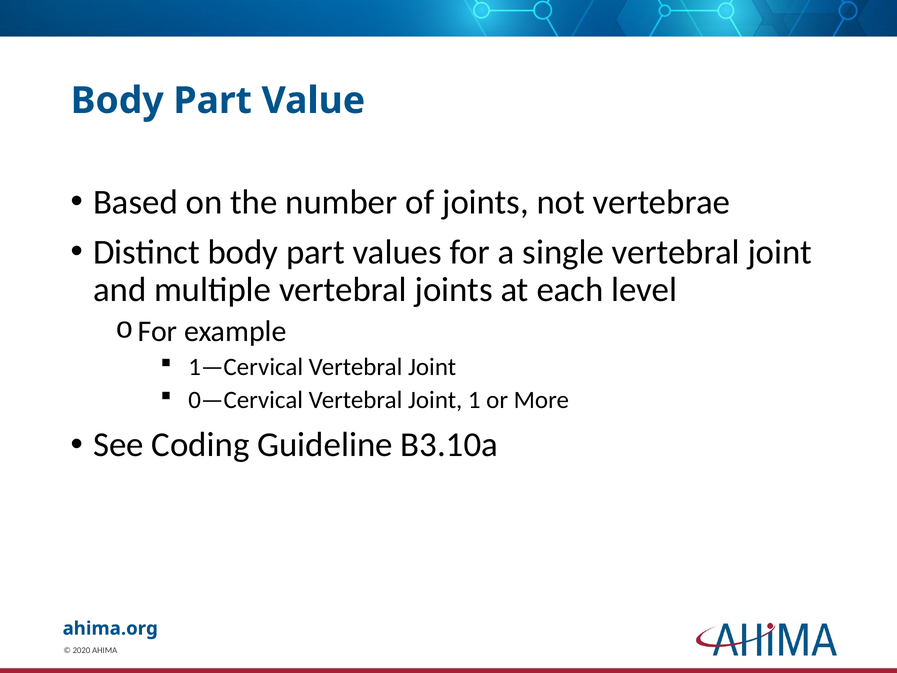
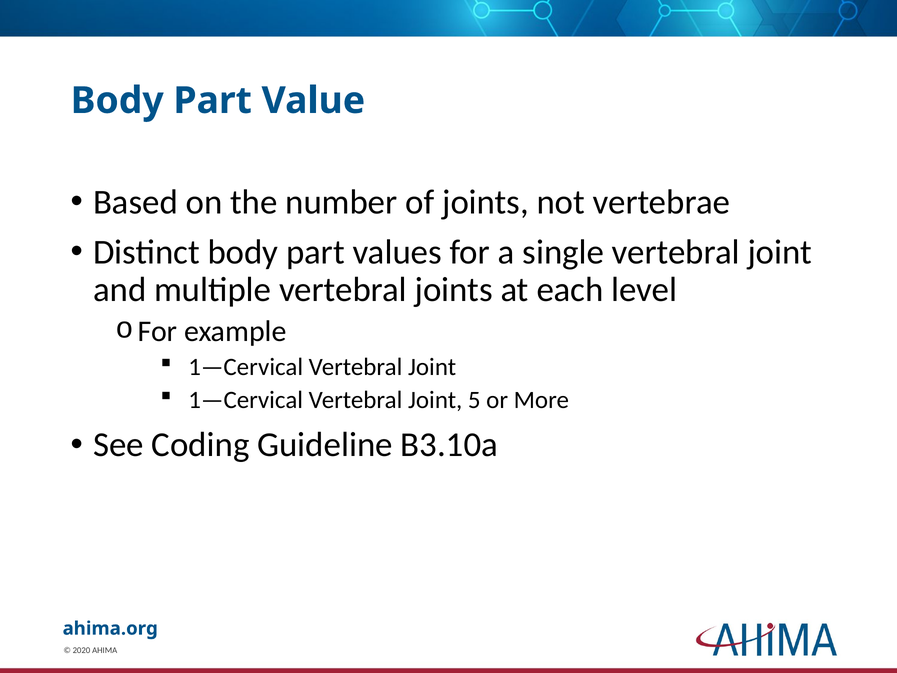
0—Cervical at (246, 400): 0—Cervical -> 1—Cervical
1: 1 -> 5
